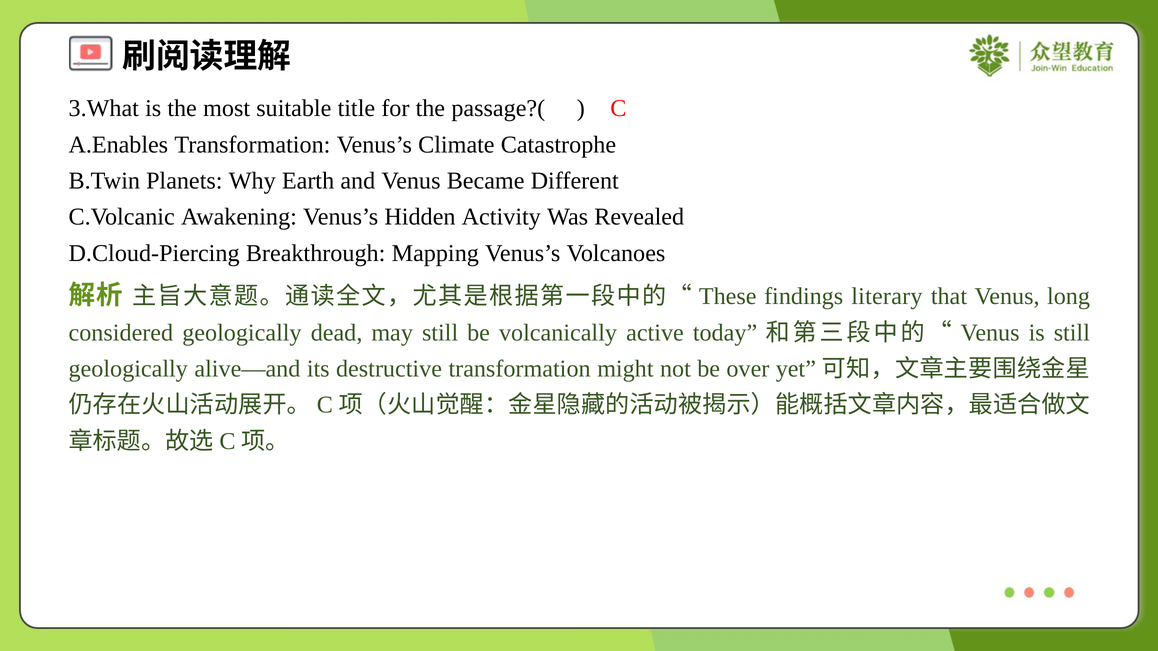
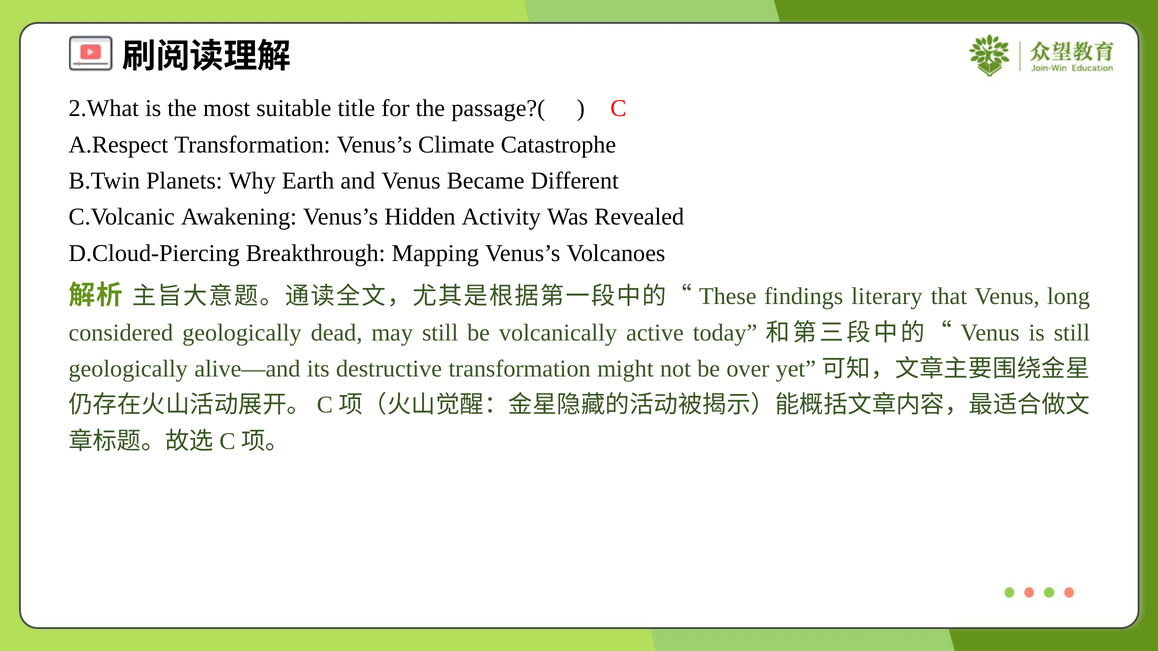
3.What: 3.What -> 2.What
A.Enables: A.Enables -> A.Respect
